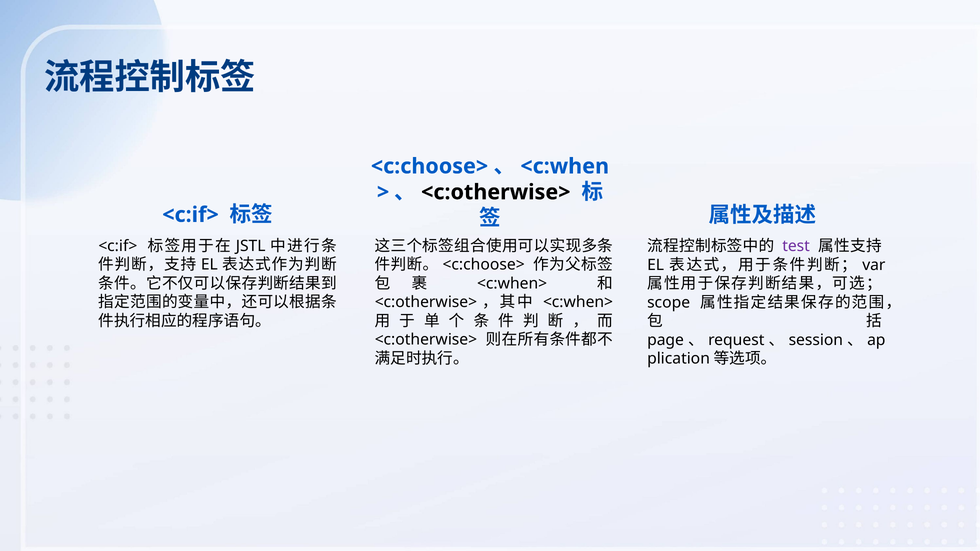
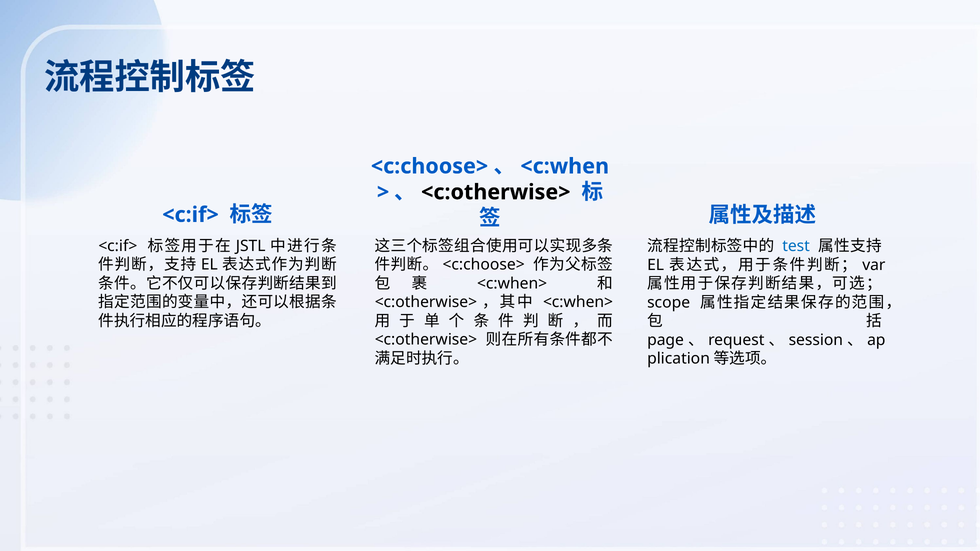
test colour: purple -> blue
